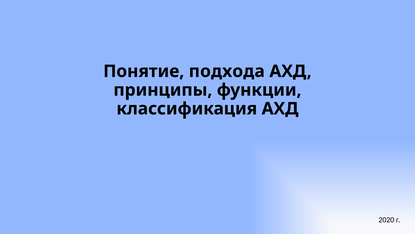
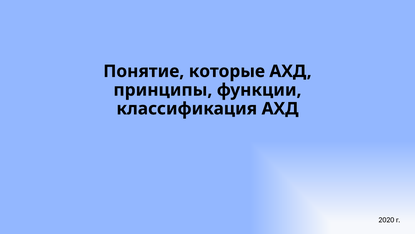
подхода: подхода -> которые
